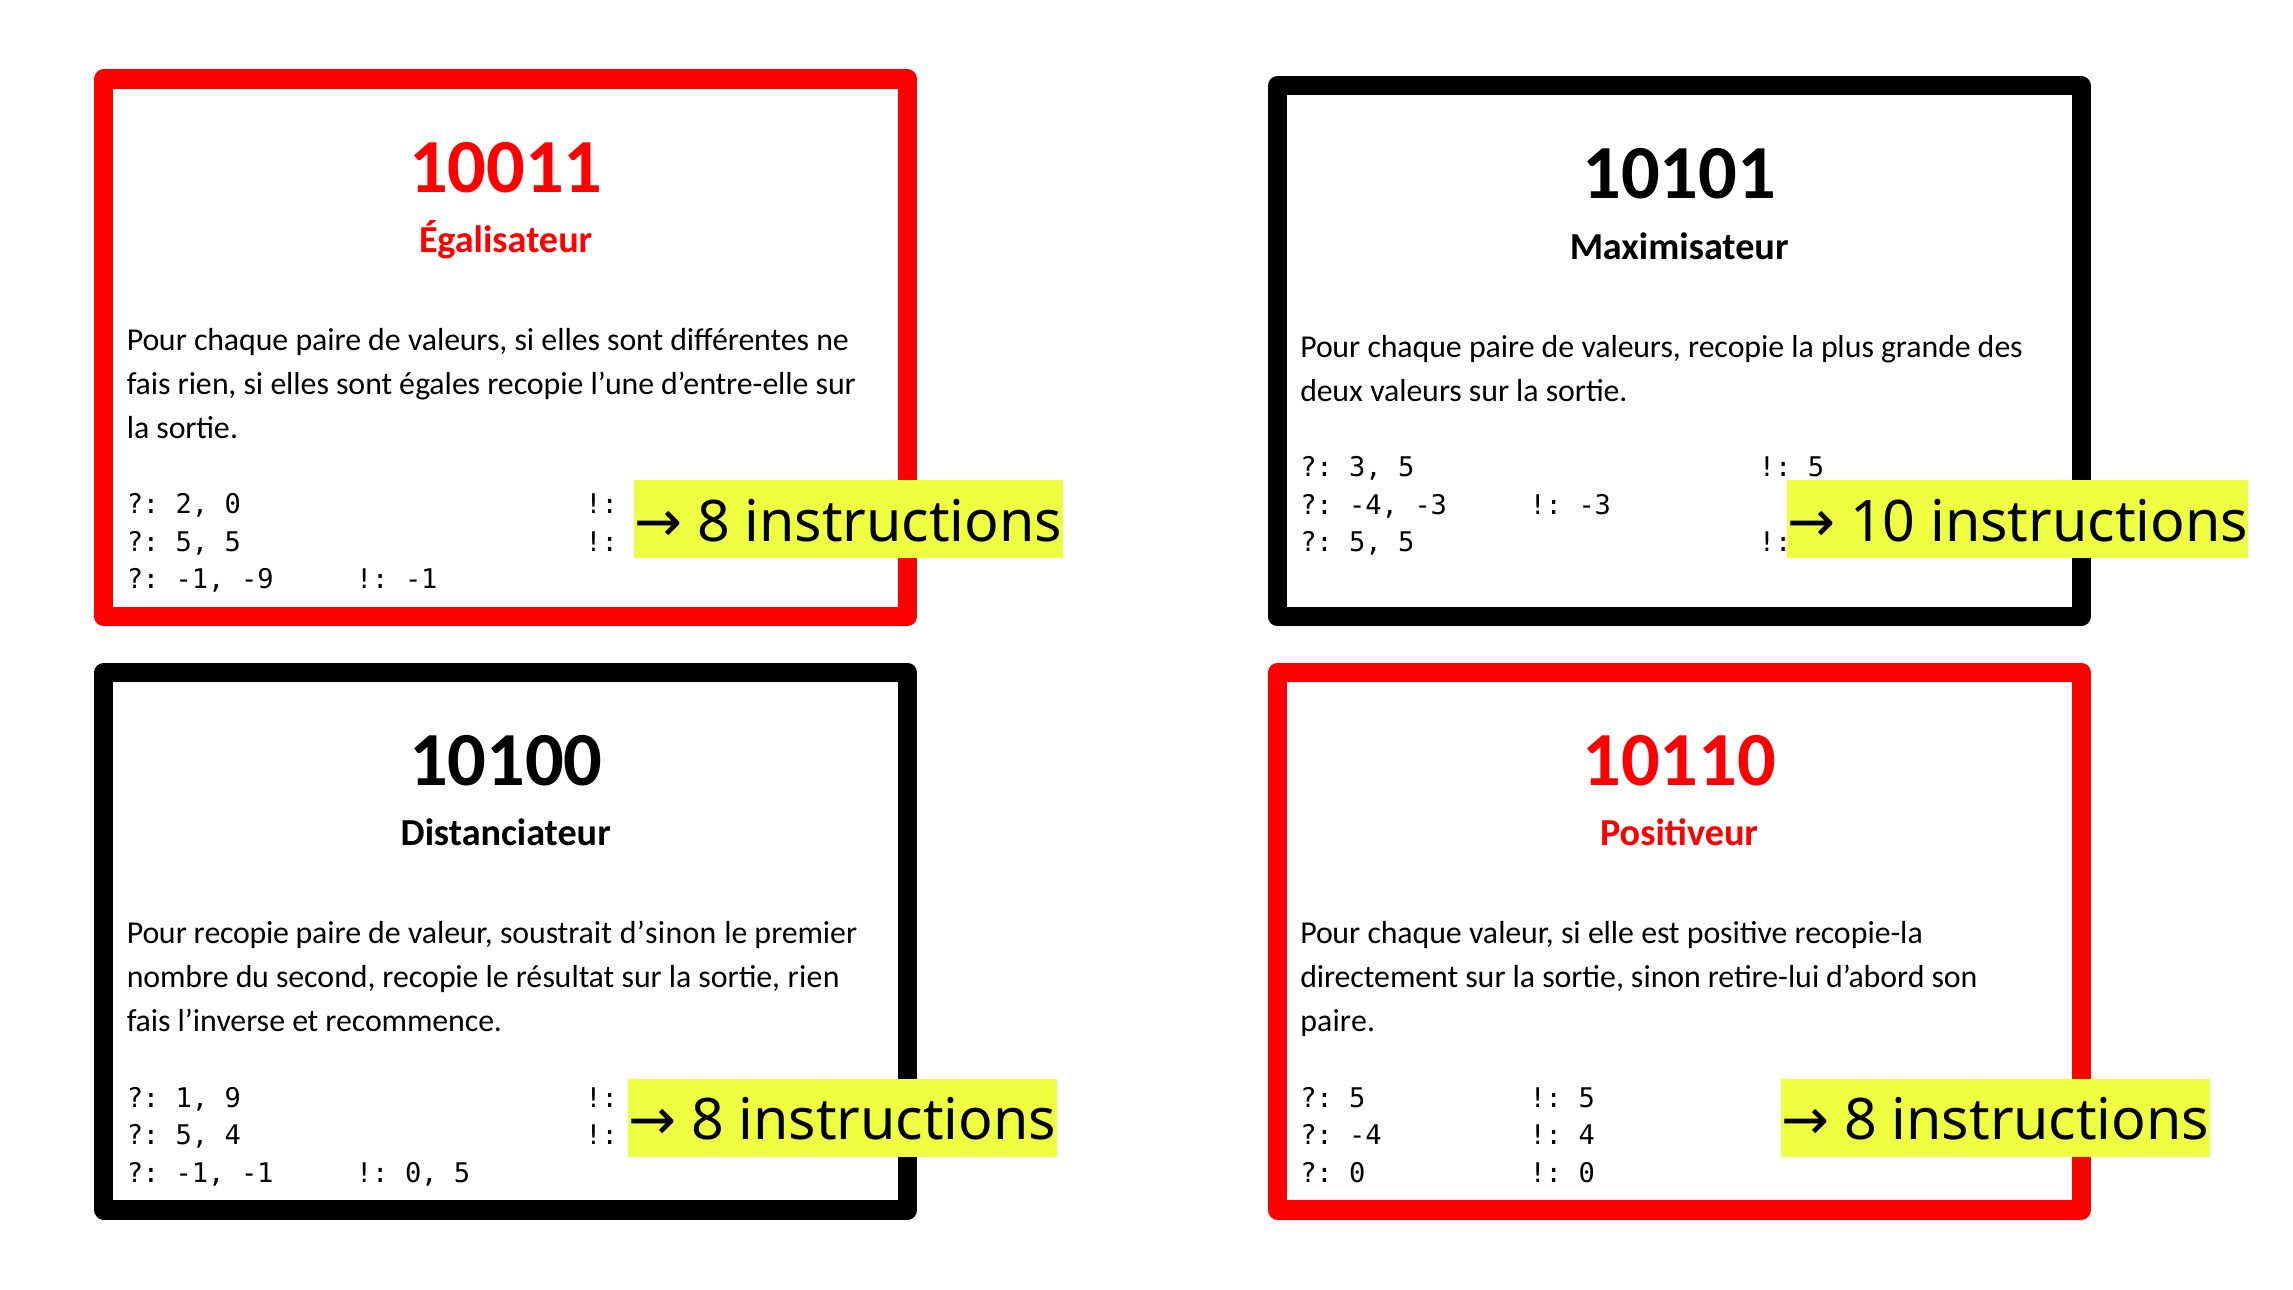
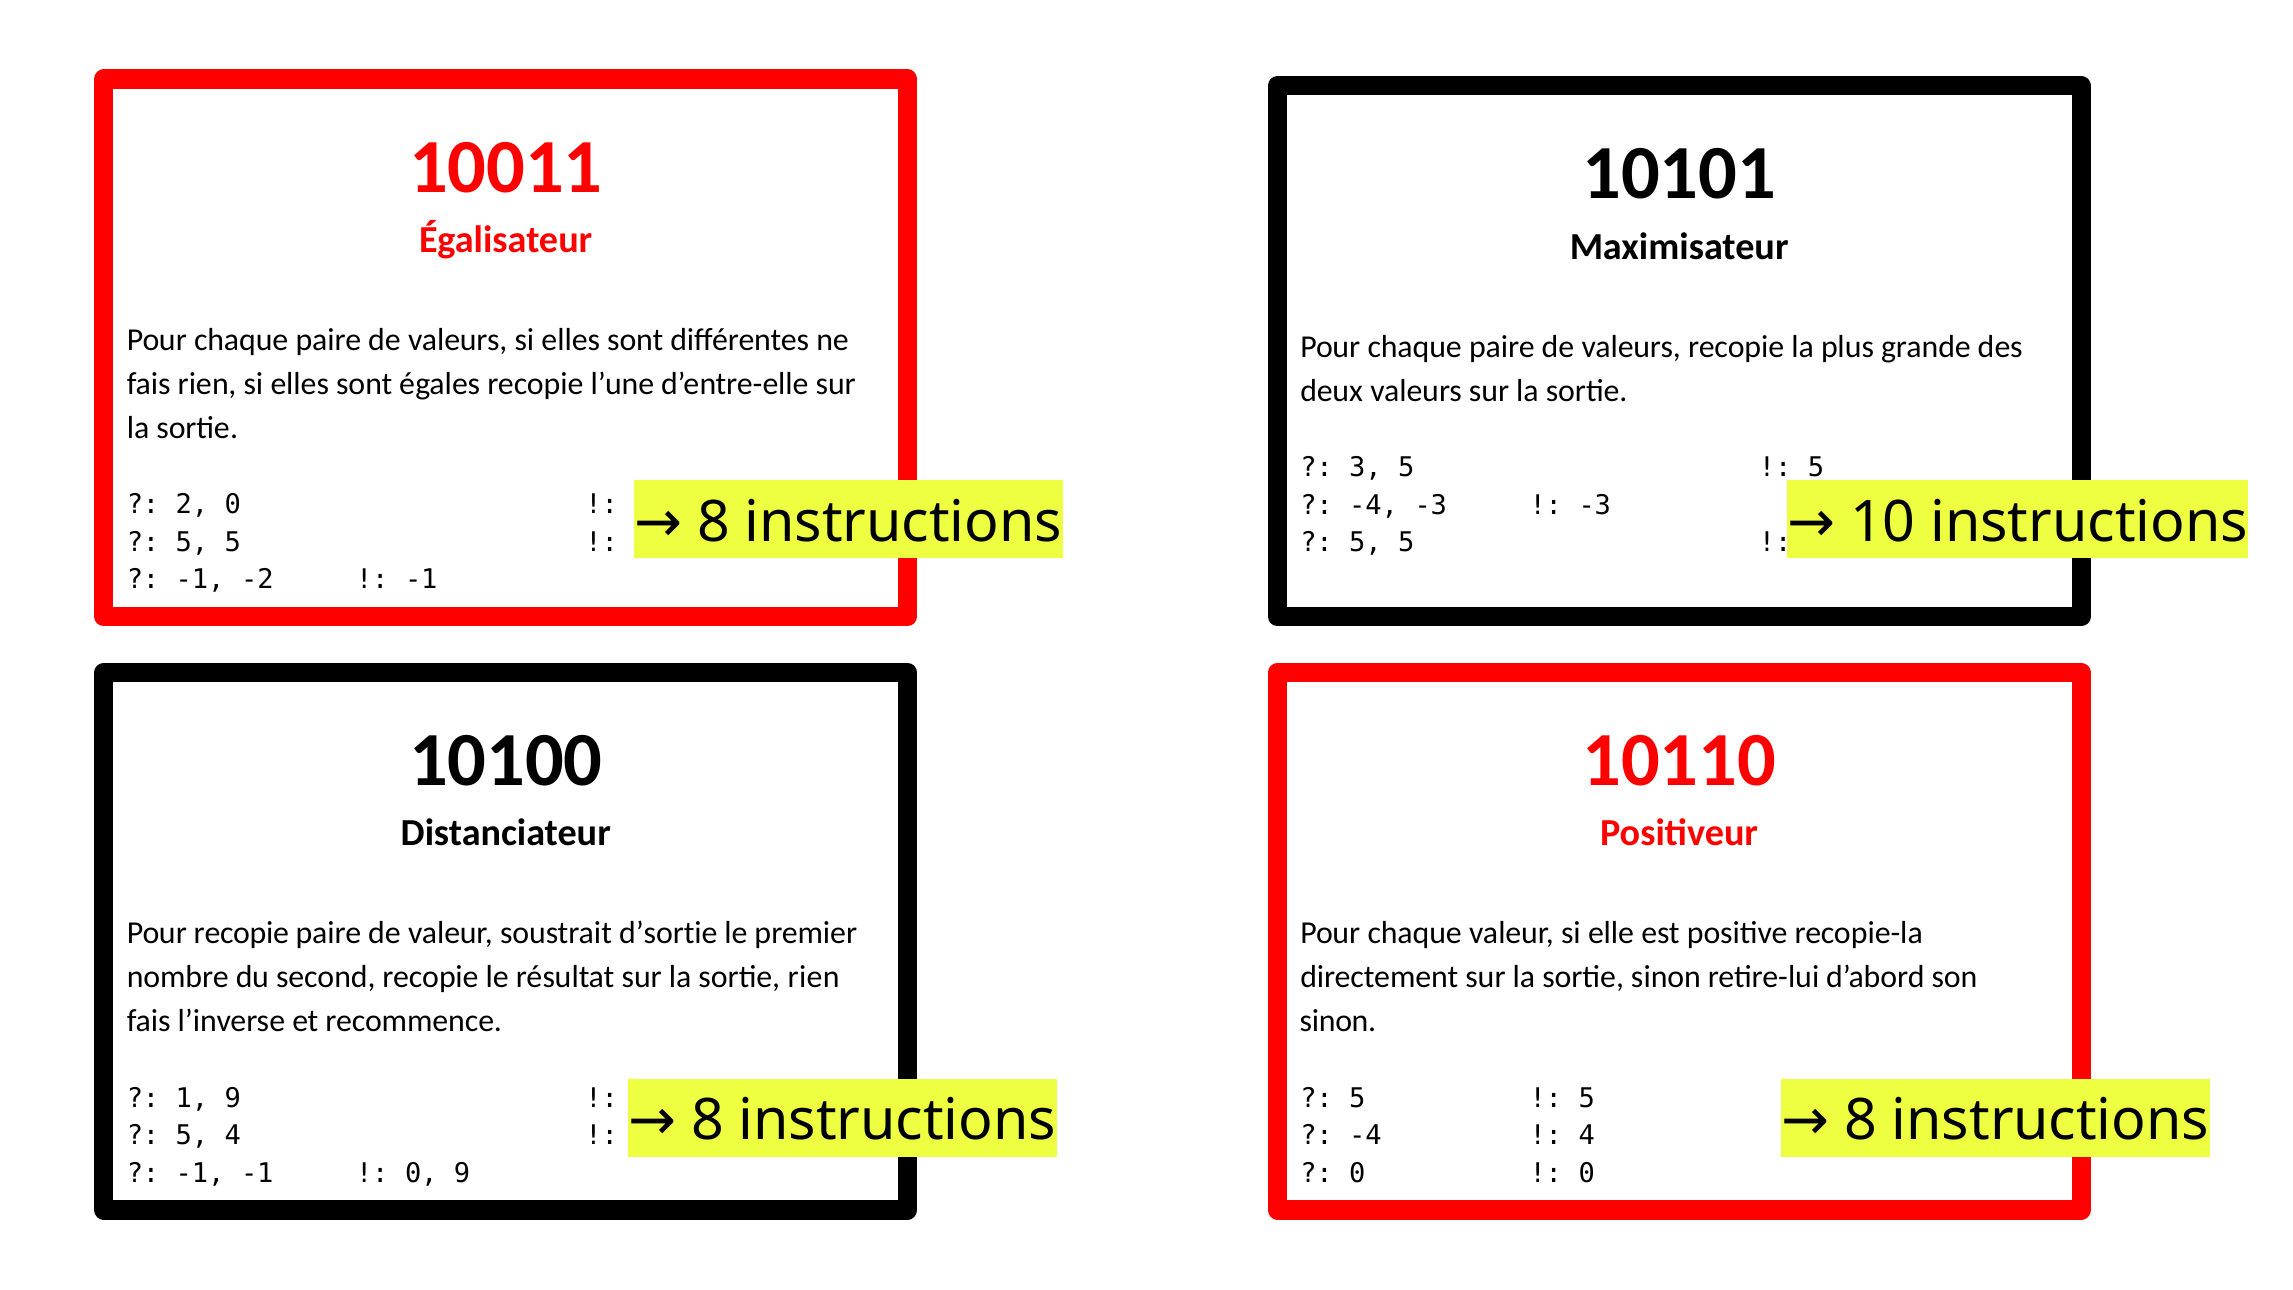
-9: -9 -> -2
d’sinon: d’sinon -> d’sortie
paire at (1338, 1021): paire -> sinon
0 5: 5 -> 9
